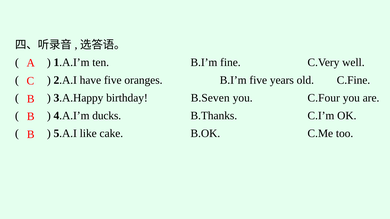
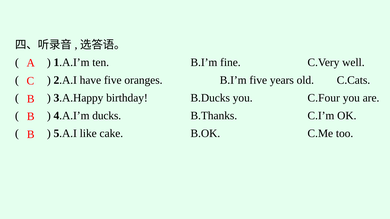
C.Fine: C.Fine -> C.Cats
B.Seven: B.Seven -> B.Ducks
